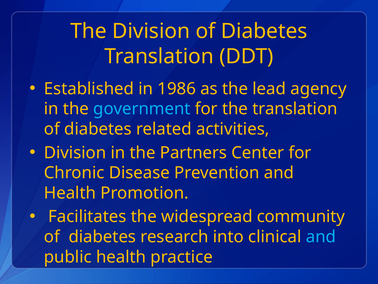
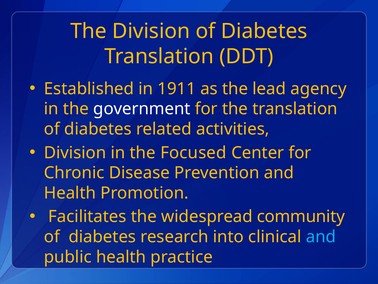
1986: 1986 -> 1911
government colour: light blue -> white
Partners: Partners -> Focused
